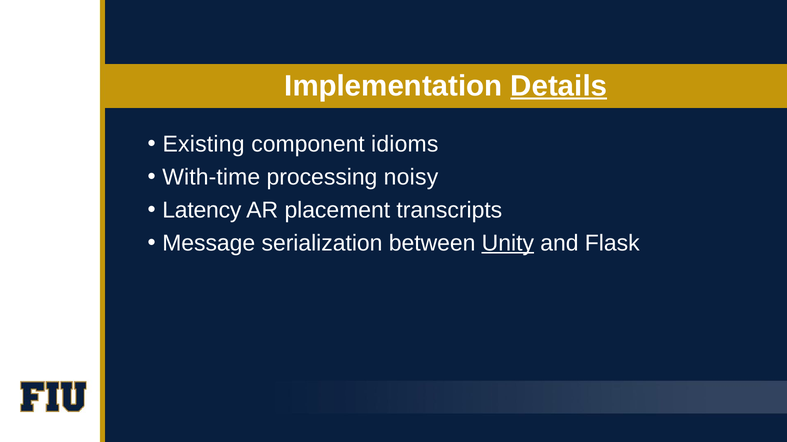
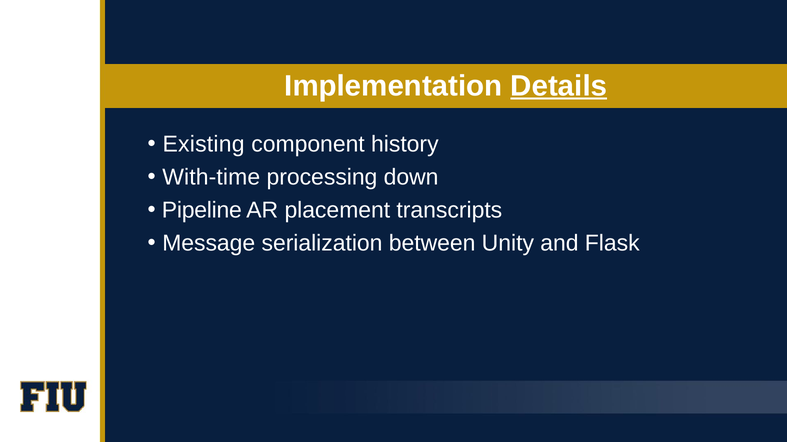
idioms: idioms -> history
noisy: noisy -> down
Latency: Latency -> Pipeline
Unity underline: present -> none
